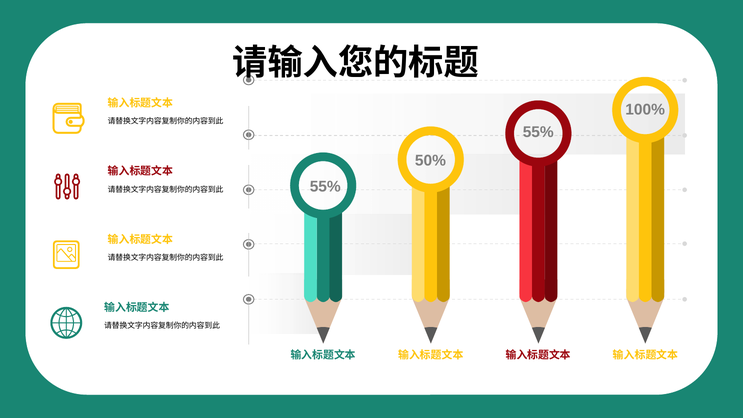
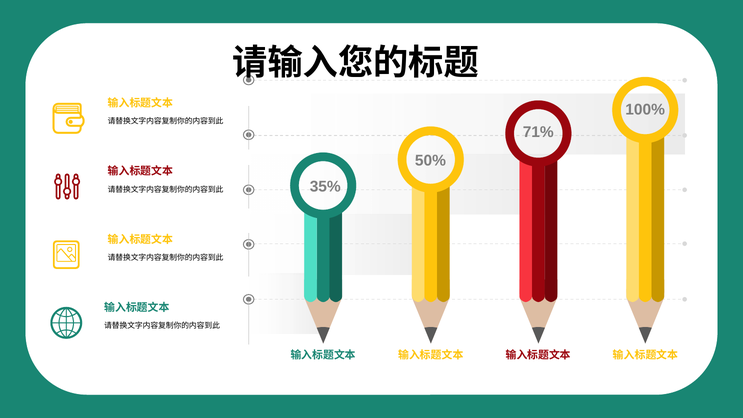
55% at (538, 132): 55% -> 71%
55% at (325, 187): 55% -> 35%
